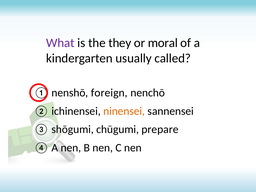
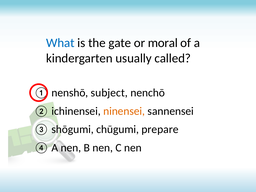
What colour: purple -> blue
they: they -> gate
foreign: foreign -> subject
